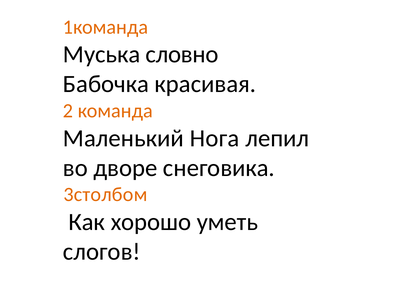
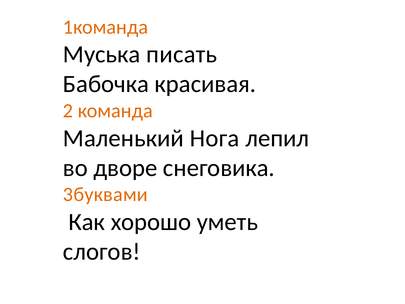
словно: словно -> писать
3столбом: 3столбом -> 3буквами
